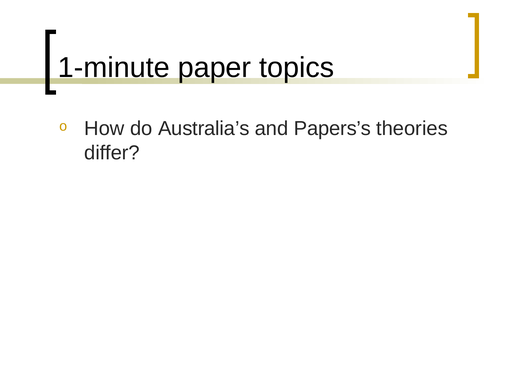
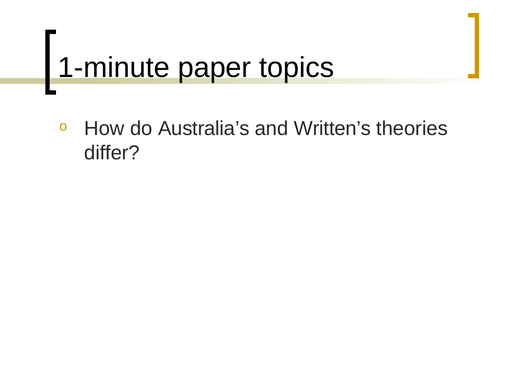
Papers’s: Papers’s -> Written’s
